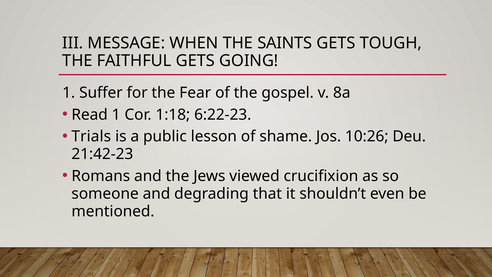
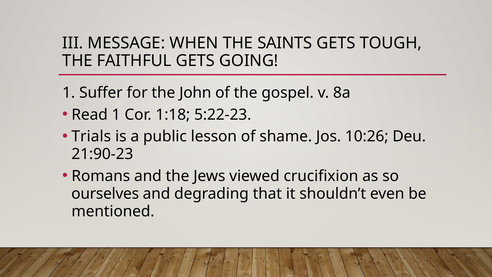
Fear: Fear -> John
6:22-23: 6:22-23 -> 5:22-23
21:42-23: 21:42-23 -> 21:90-23
someone: someone -> ourselves
